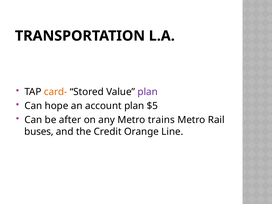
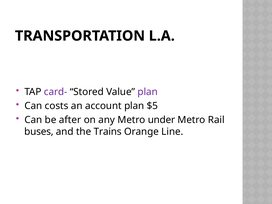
card- colour: orange -> purple
hope: hope -> costs
trains: trains -> under
Credit: Credit -> Trains
